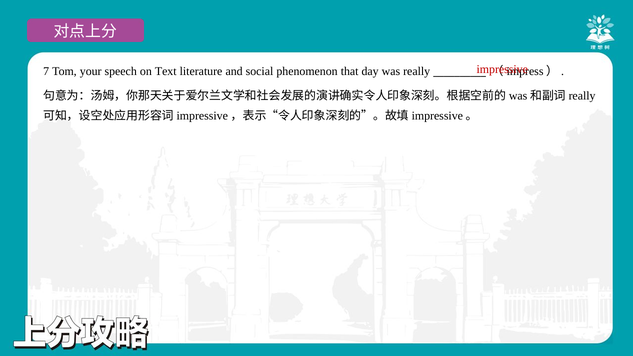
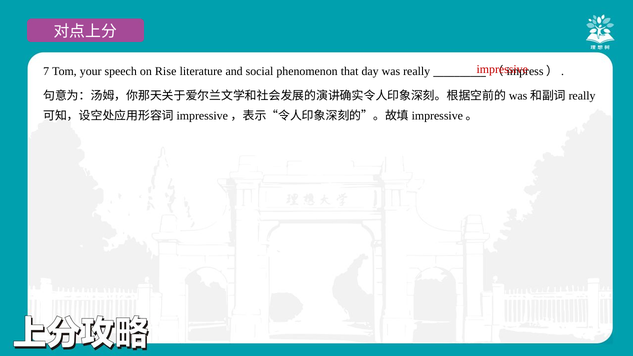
Text: Text -> Rise
